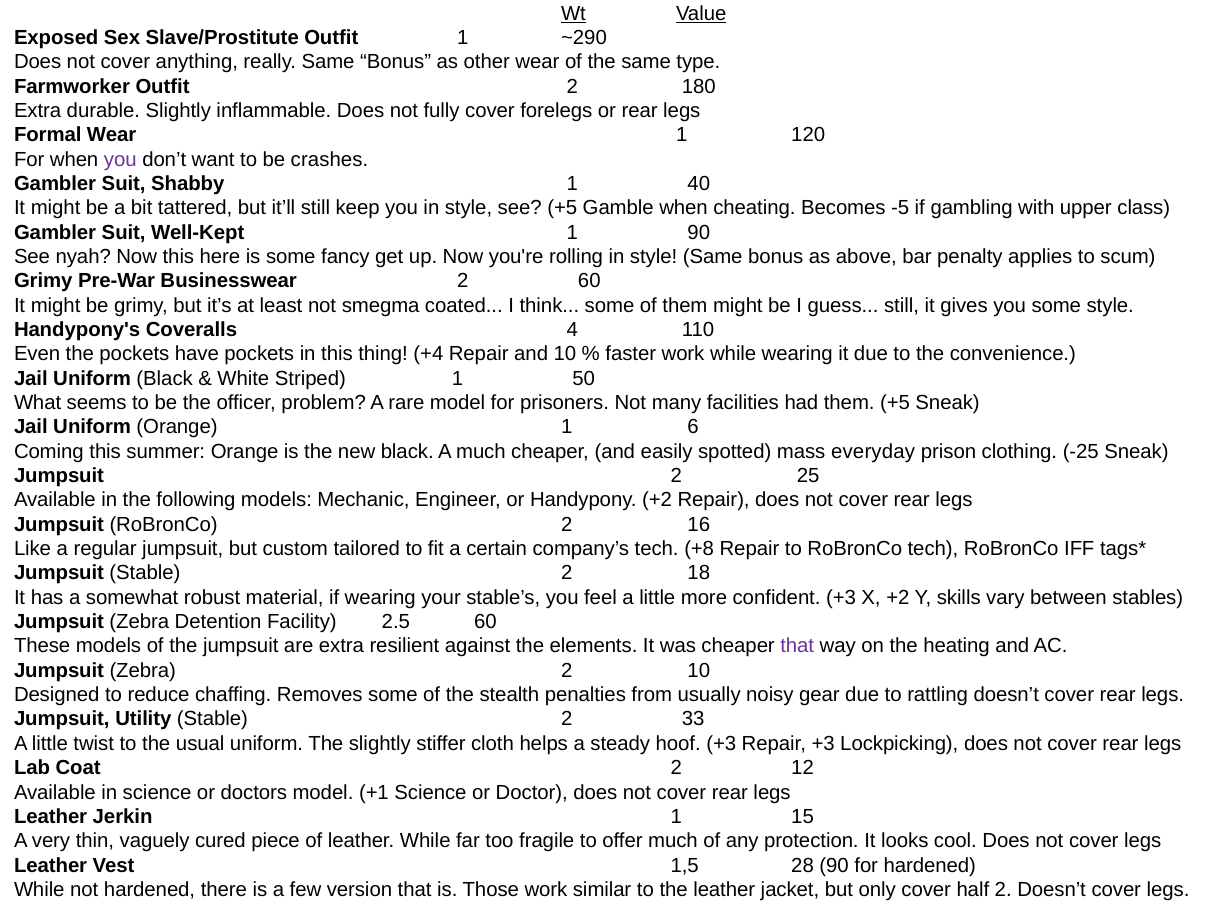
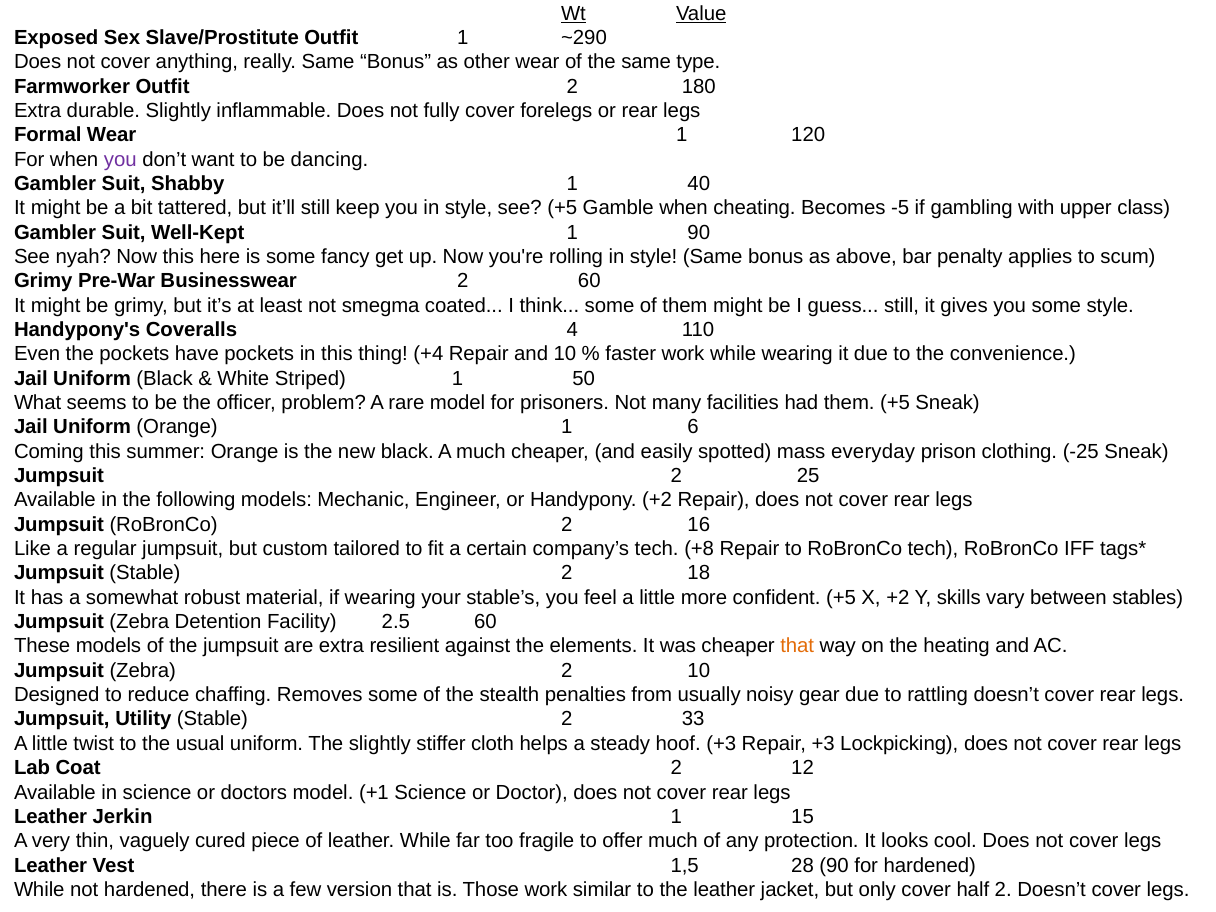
crashes: crashes -> dancing
confident +3: +3 -> +5
that at (797, 646) colour: purple -> orange
